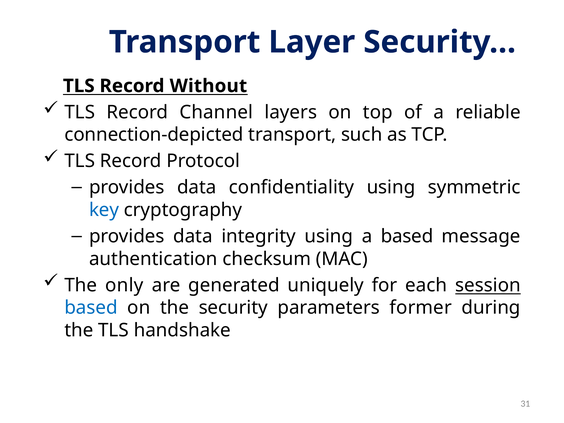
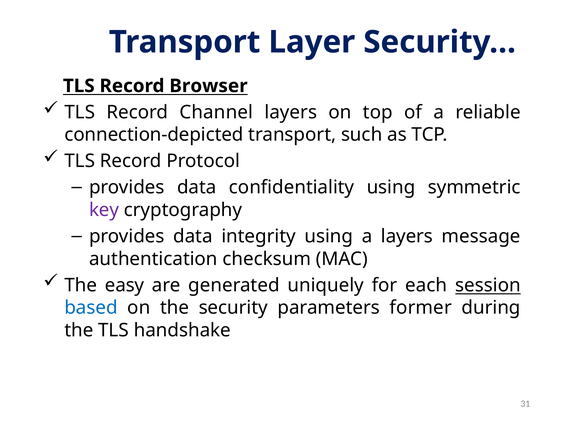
Without: Without -> Browser
key colour: blue -> purple
a based: based -> layers
only: only -> easy
